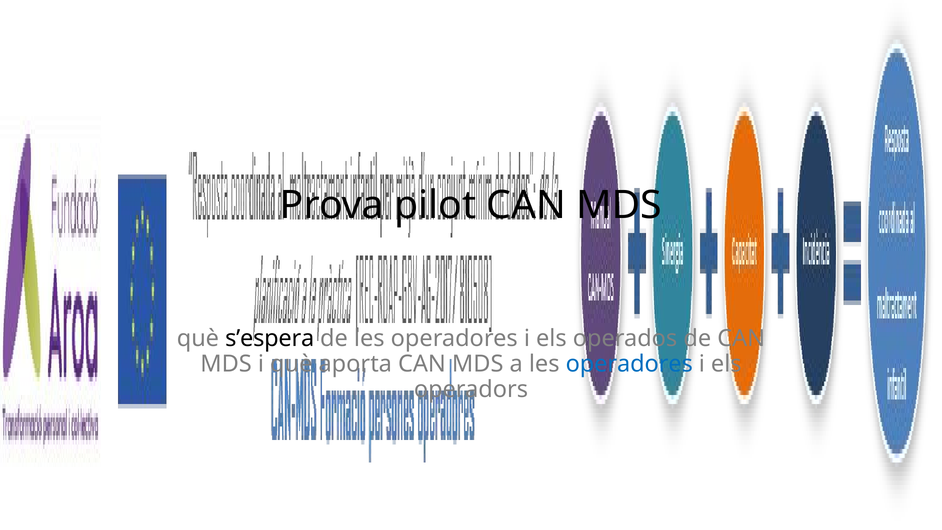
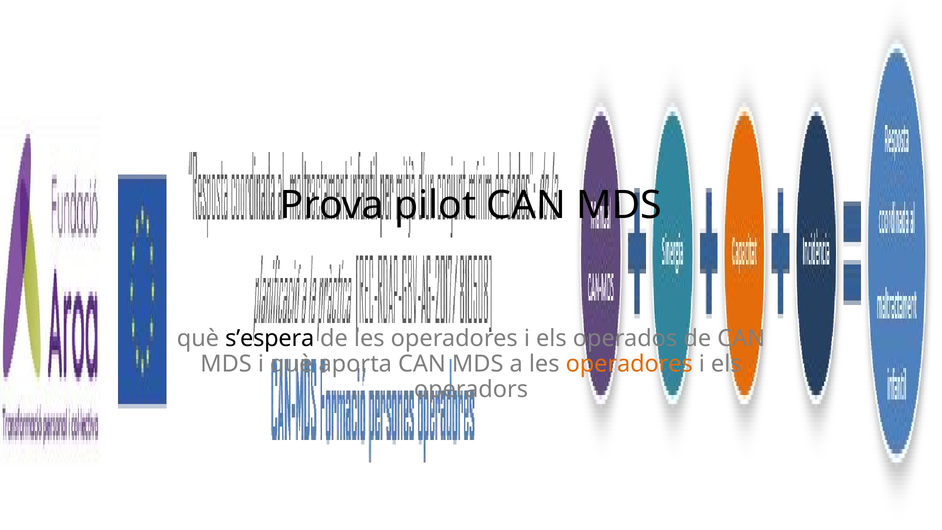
operadores at (629, 364) colour: blue -> orange
